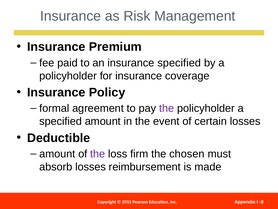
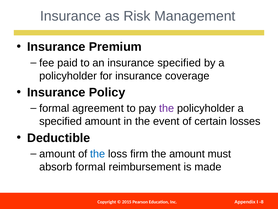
the at (98, 154) colour: purple -> blue
the chosen: chosen -> amount
absorb losses: losses -> formal
